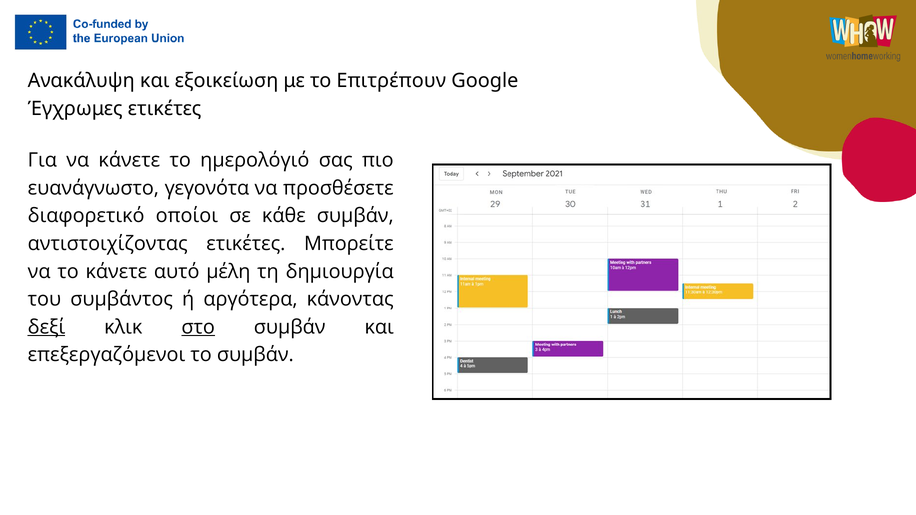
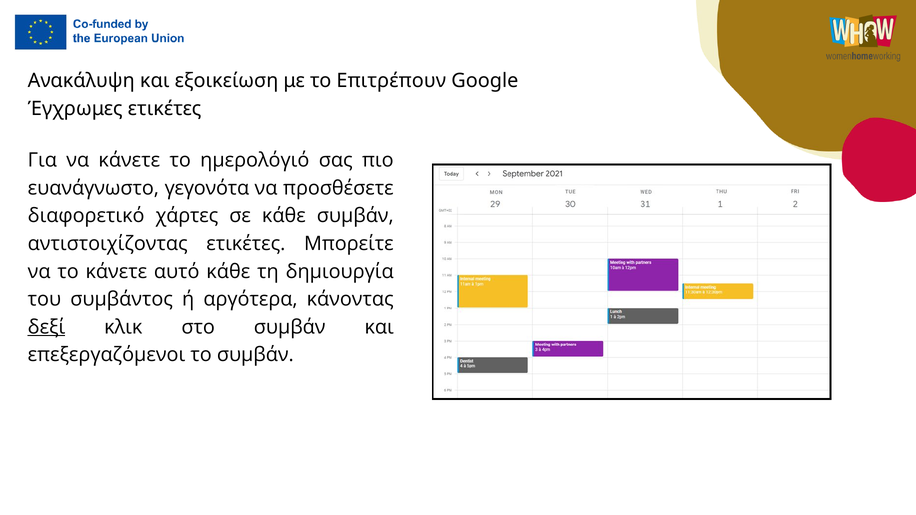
οποίοι: οποίοι -> χάρτες
αυτό μέλη: μέλη -> κάθε
στο underline: present -> none
